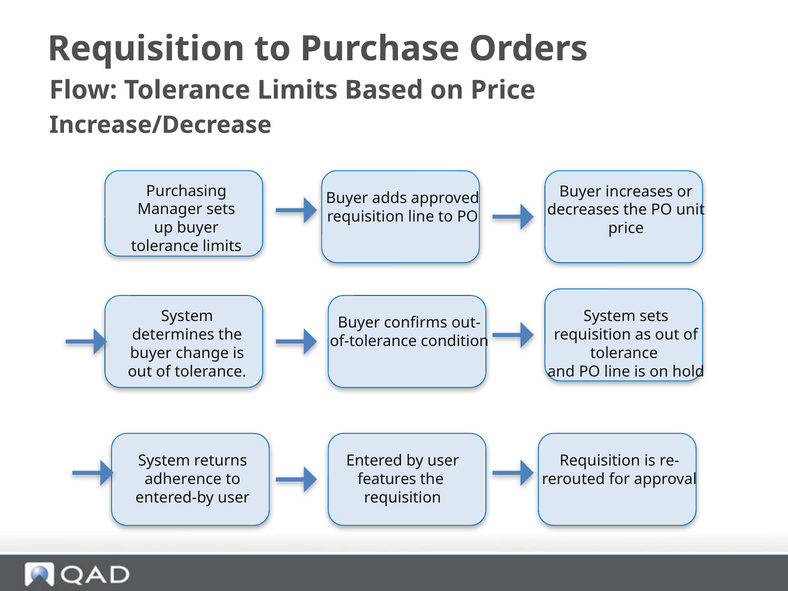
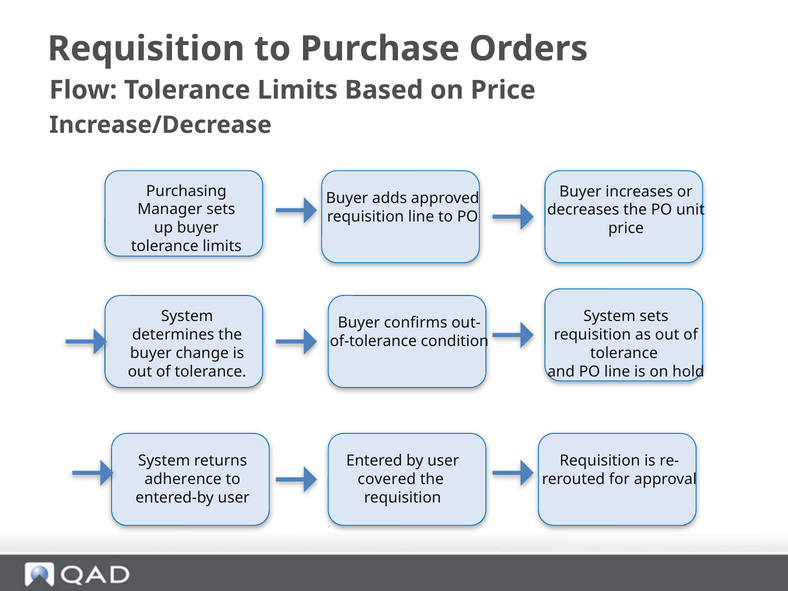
features: features -> covered
